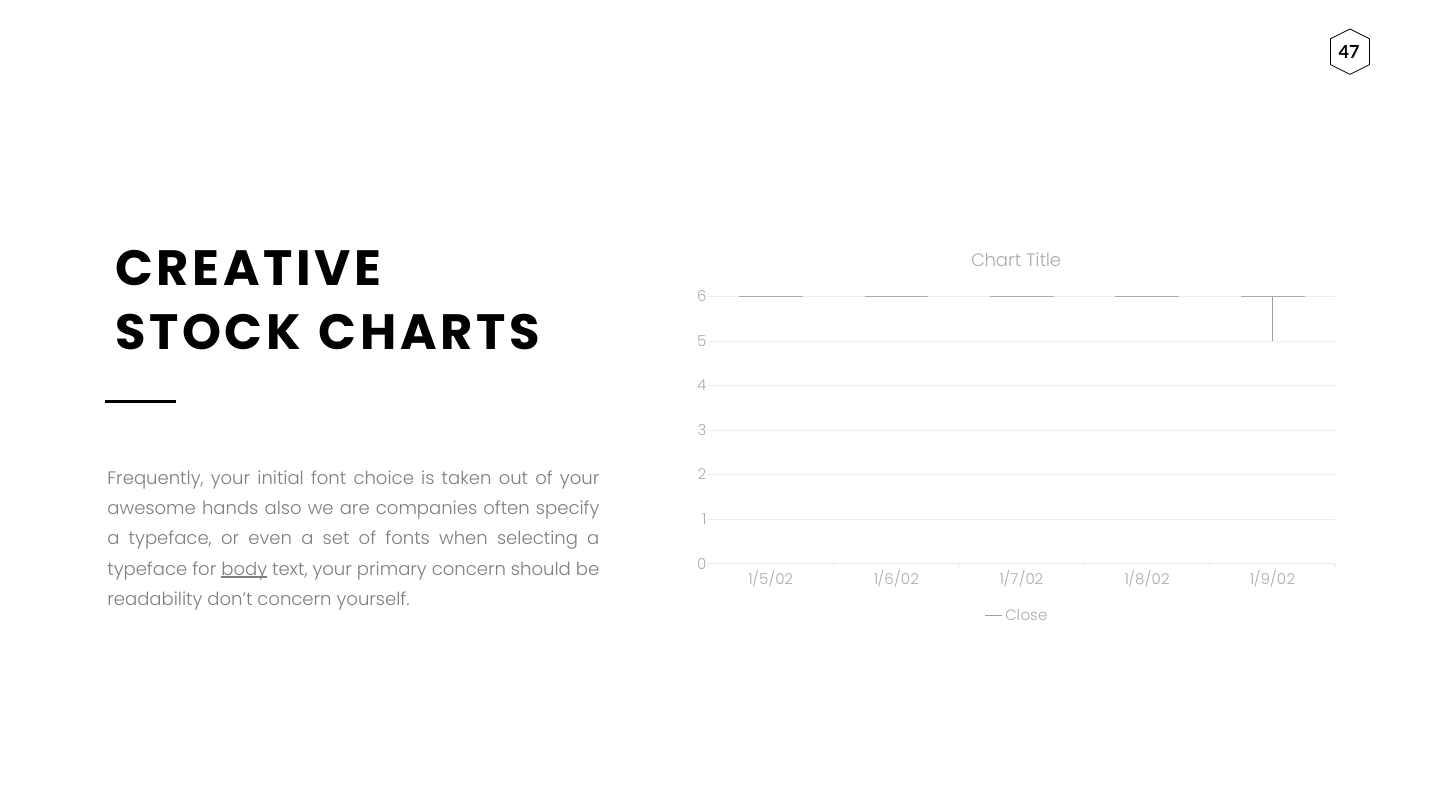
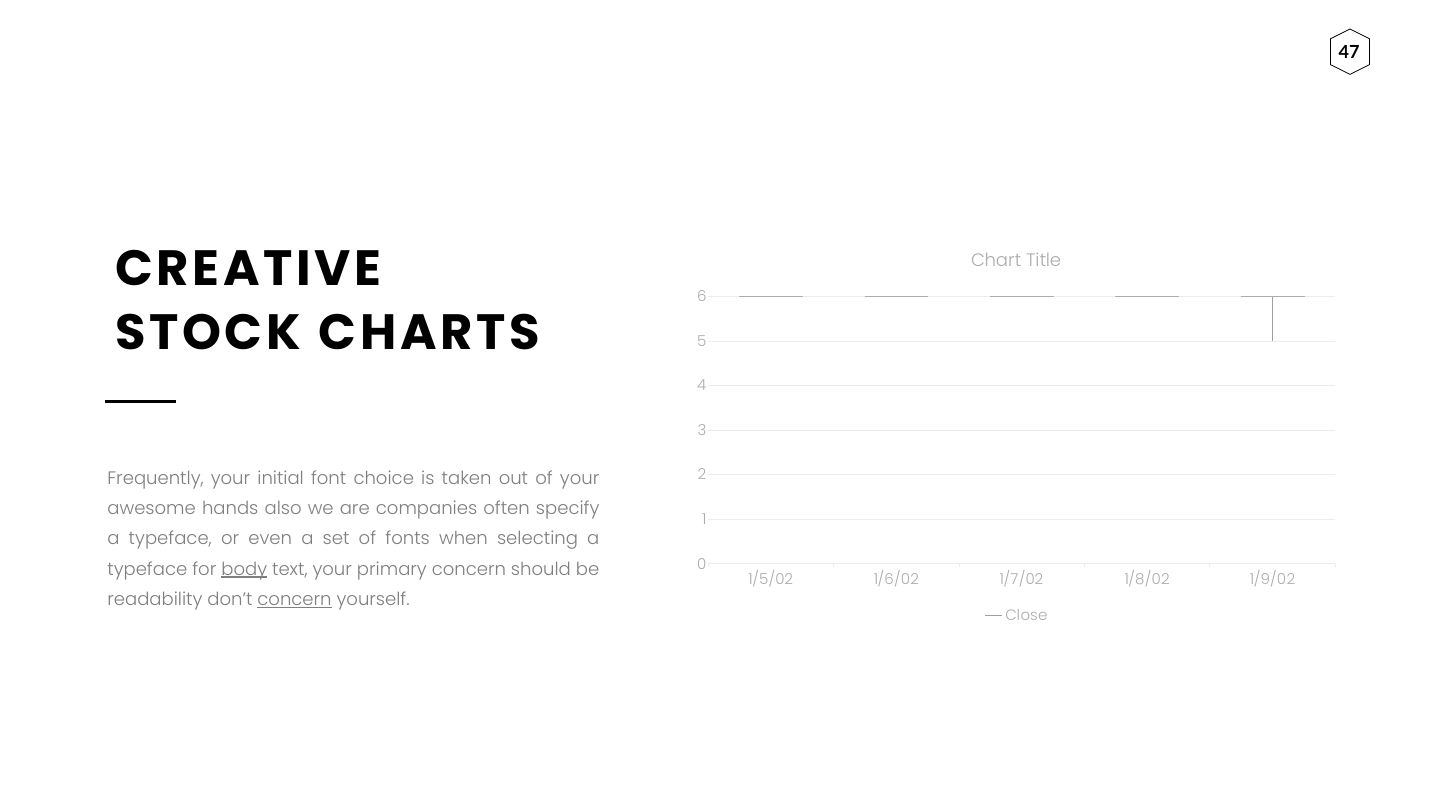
concern at (295, 600) underline: none -> present
